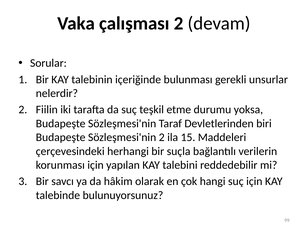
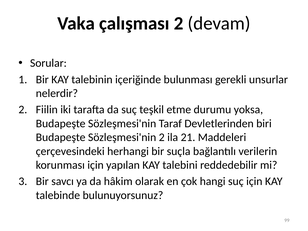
15: 15 -> 21
